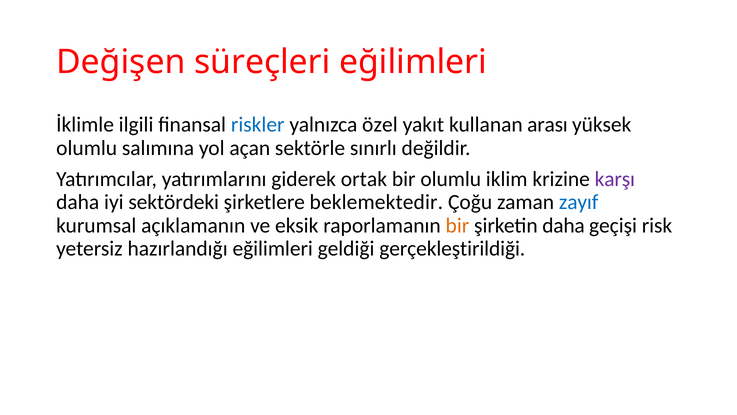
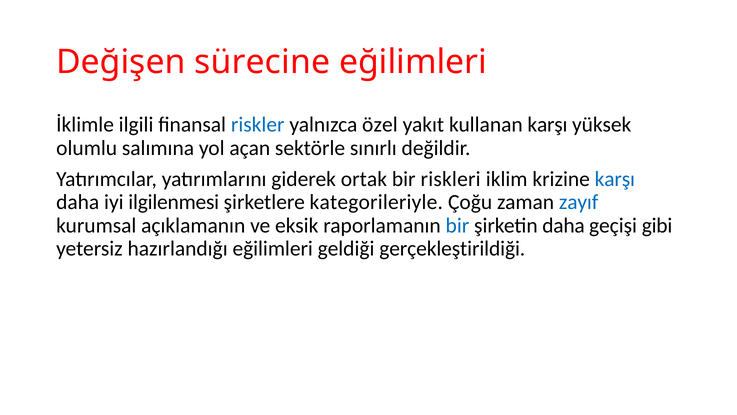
süreçleri: süreçleri -> sürecine
kullanan arası: arası -> karşı
bir olumlu: olumlu -> riskleri
karşı at (615, 179) colour: purple -> blue
sektördeki: sektördeki -> ilgilenmesi
beklemektedir: beklemektedir -> kategorileriyle
bir at (457, 225) colour: orange -> blue
risk: risk -> gibi
